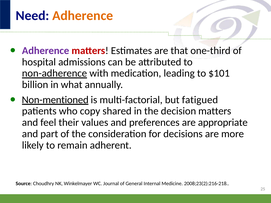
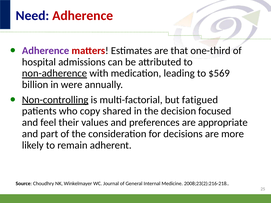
Adherence at (83, 16) colour: orange -> red
$101: $101 -> $569
what: what -> were
Non-mentioned: Non-mentioned -> Non-controlling
decision matters: matters -> focused
